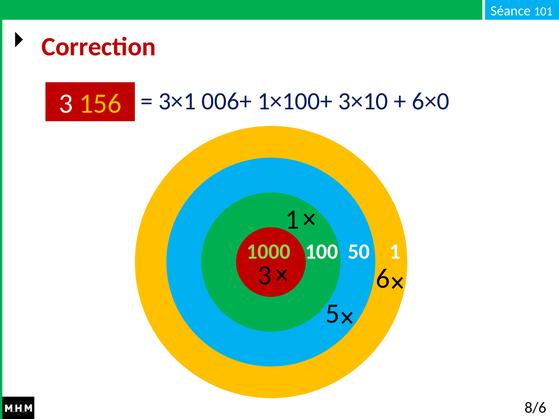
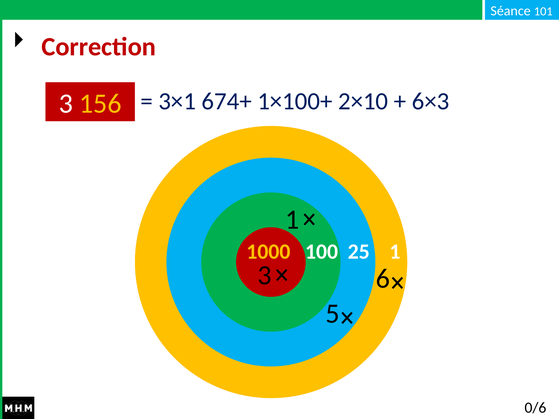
006+: 006+ -> 674+
3×10: 3×10 -> 2×10
6×0: 6×0 -> 6×3
1000 colour: light green -> yellow
50: 50 -> 25
8/6: 8/6 -> 0/6
